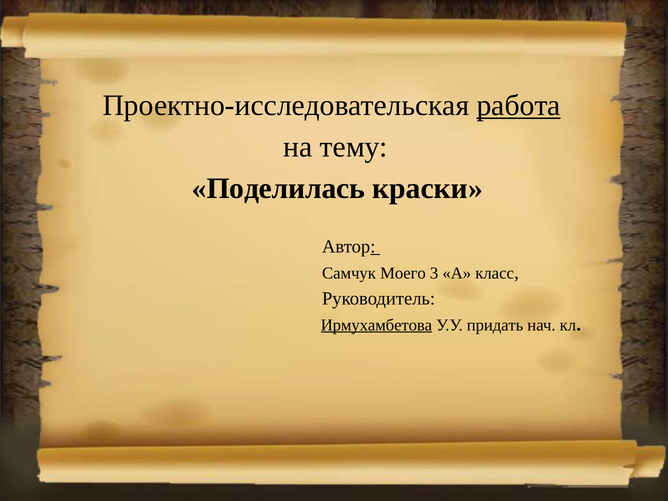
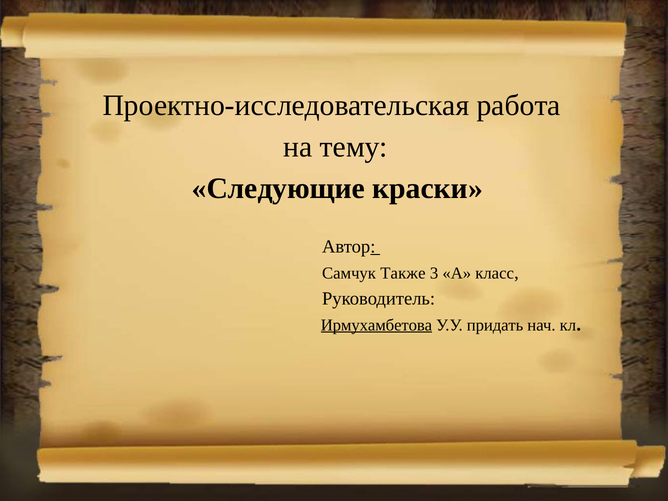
работа underline: present -> none
Поделилась: Поделилась -> Следующие
Моего: Моего -> Также
